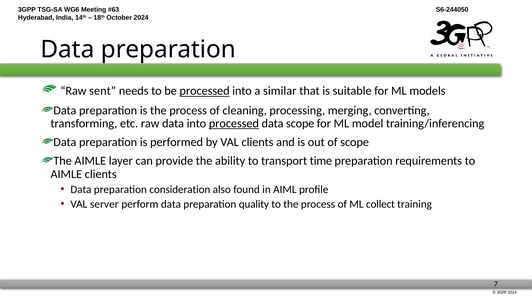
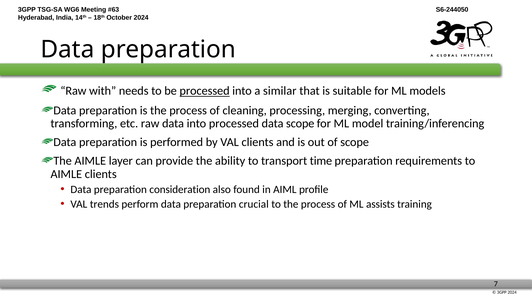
sent: sent -> with
processed at (234, 124) underline: present -> none
server: server -> trends
quality: quality -> crucial
collect: collect -> assists
